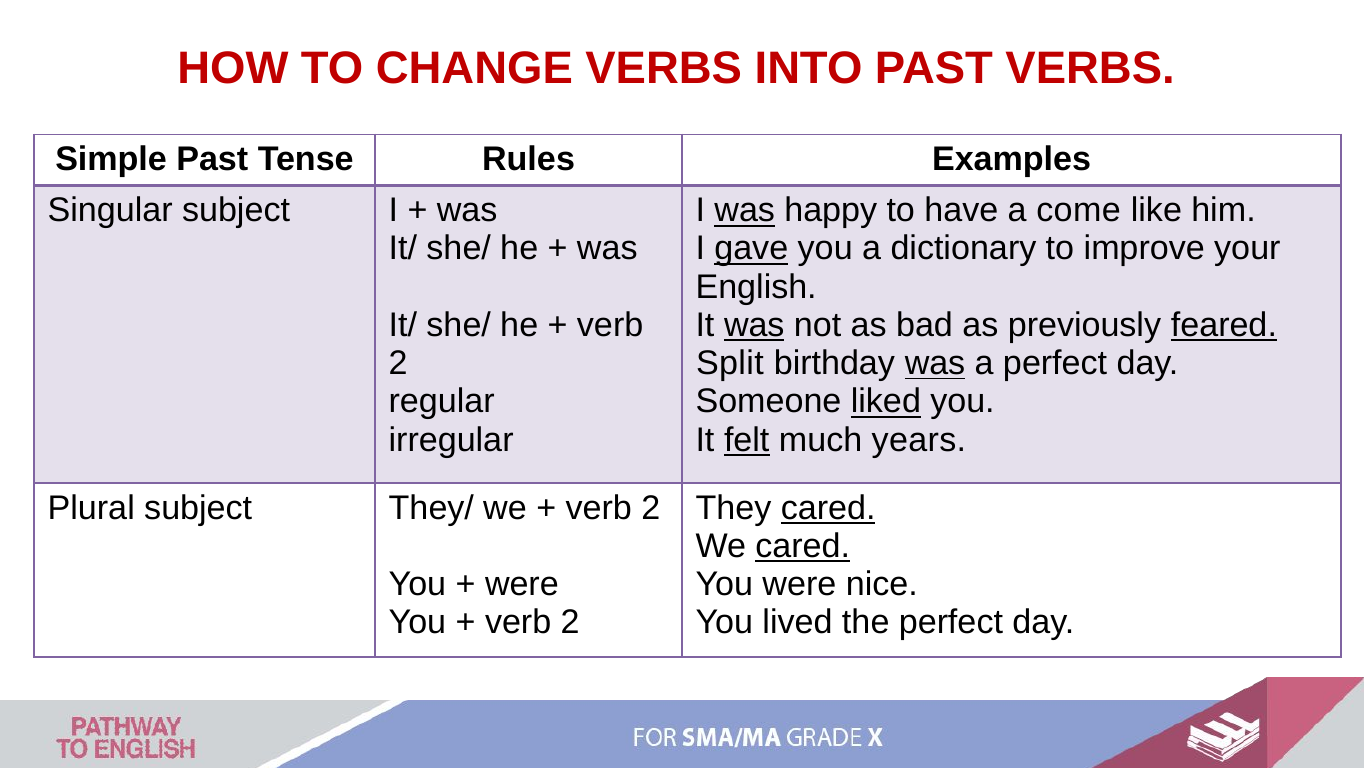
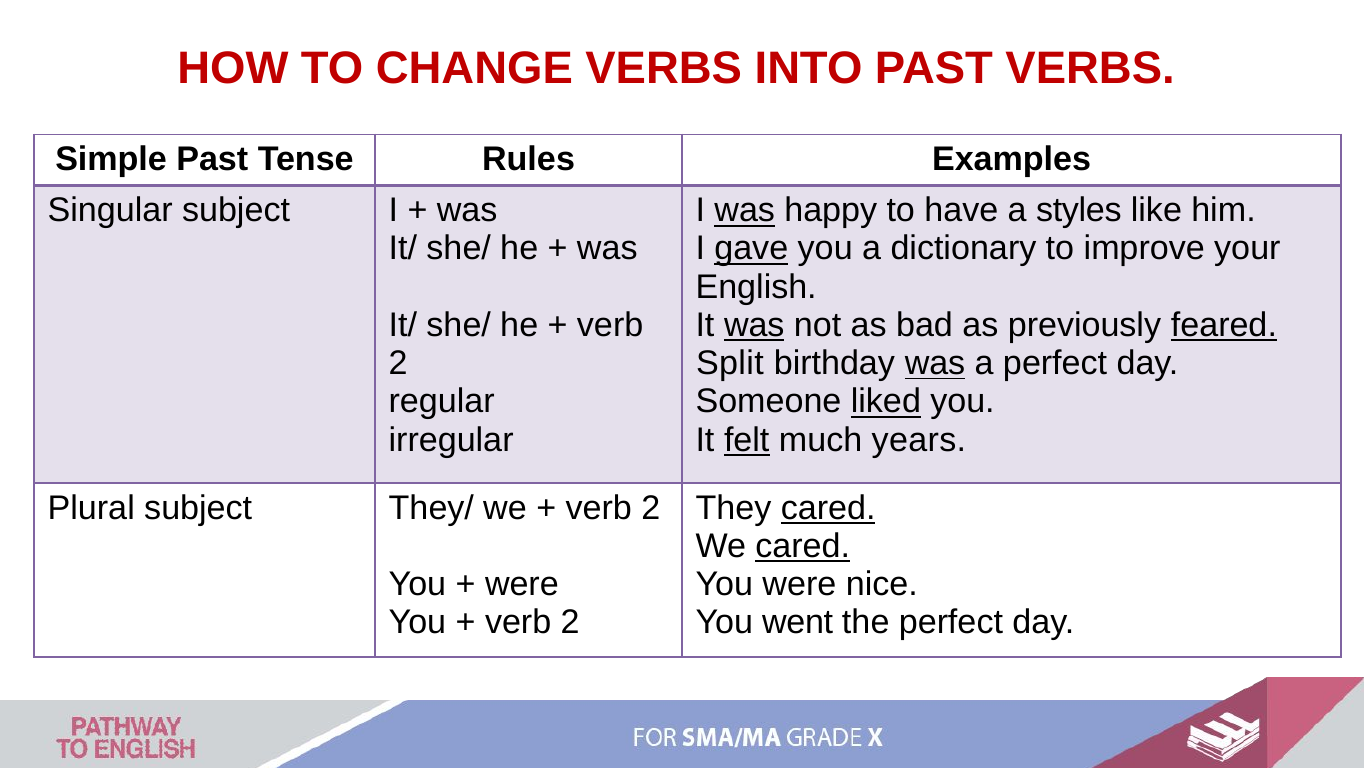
come: come -> styles
lived: lived -> went
